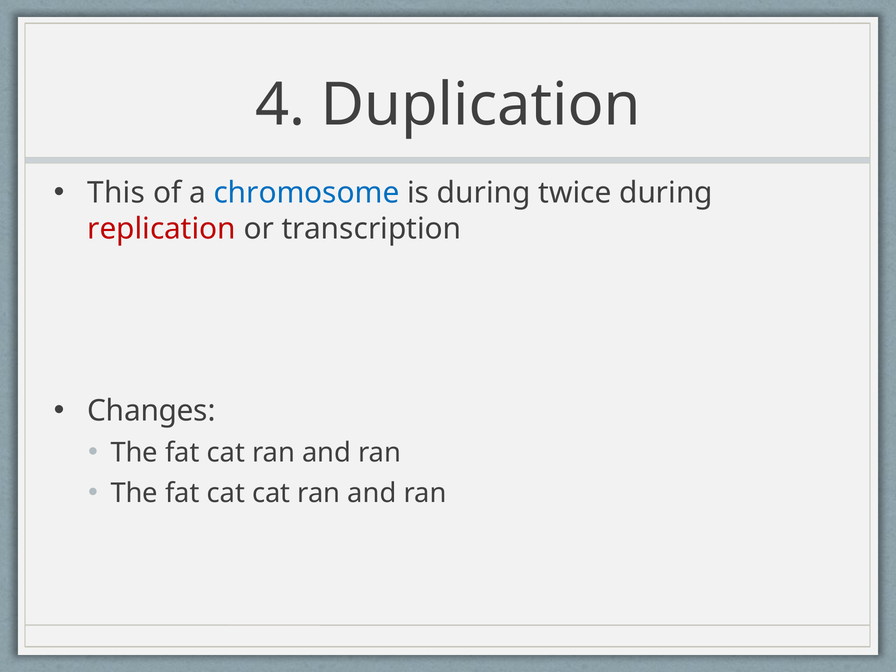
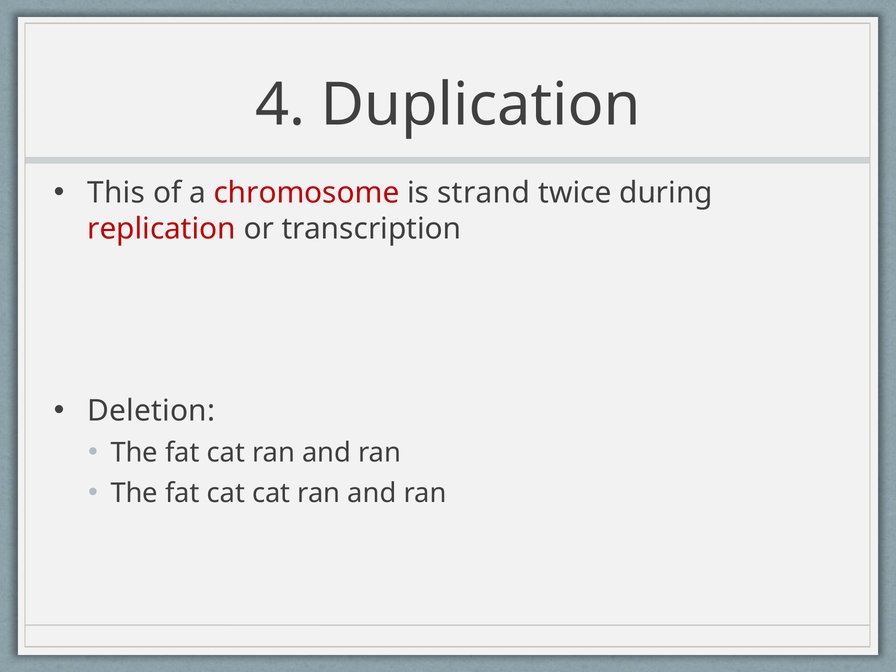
chromosome colour: blue -> red
is during: during -> strand
Changes: Changes -> Deletion
